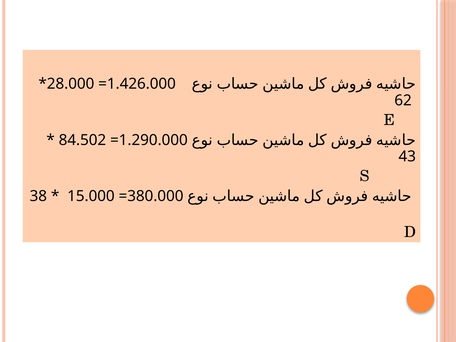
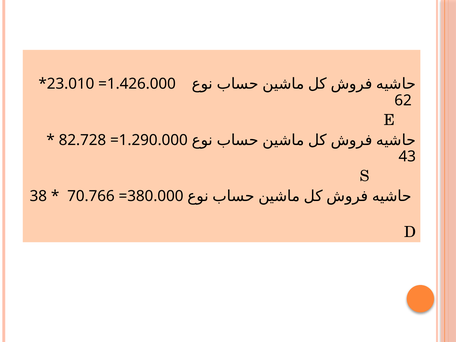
28.000: 28.000 -> 23.010
84.502: 84.502 -> 82.728
15.000: 15.000 -> 70.766
